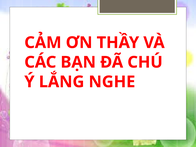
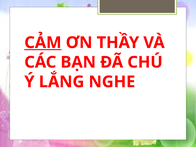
CẢM underline: none -> present
